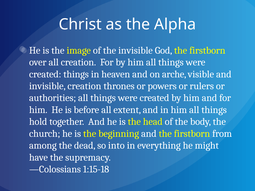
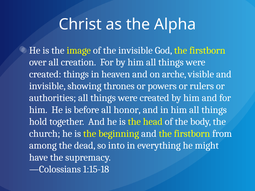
invisible creation: creation -> showing
extent: extent -> honor
